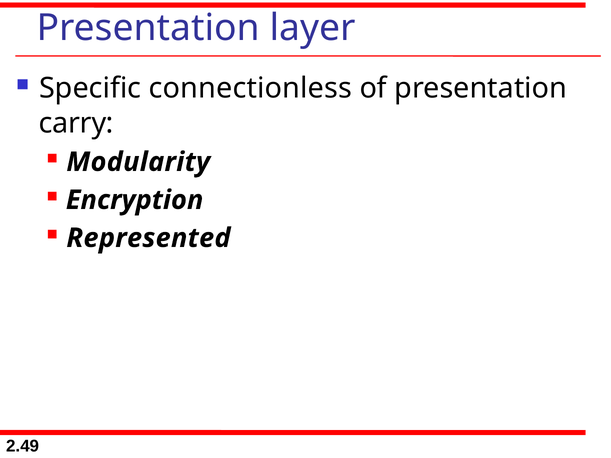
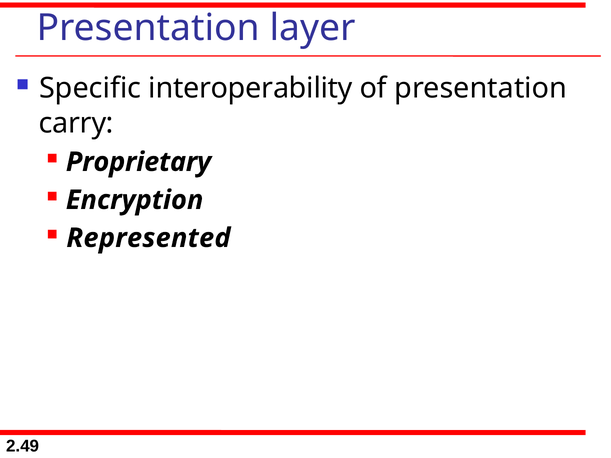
connectionless: connectionless -> interoperability
Modularity: Modularity -> Proprietary
